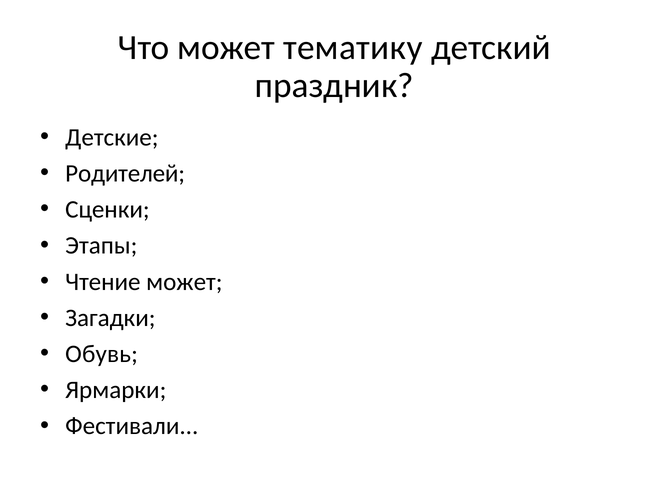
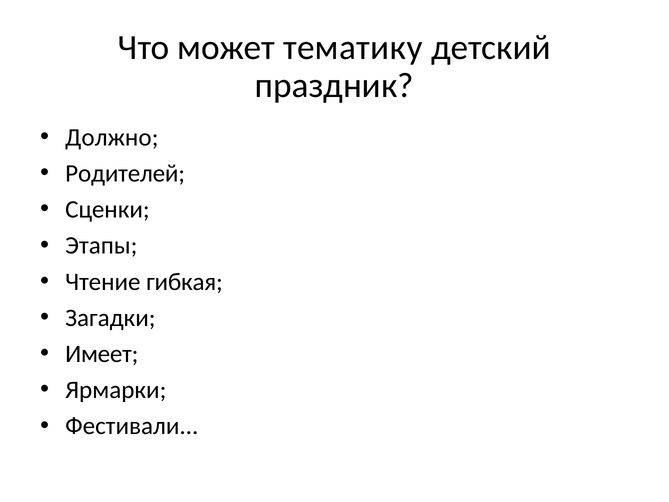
Детские: Детские -> Должно
Чтение может: может -> гибкая
Обувь: Обувь -> Имеет
